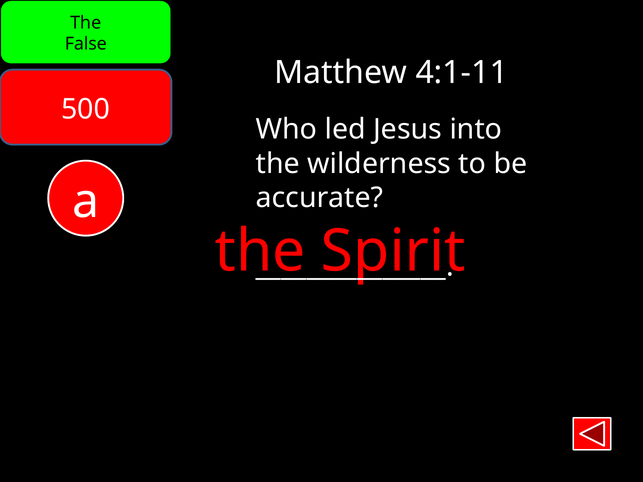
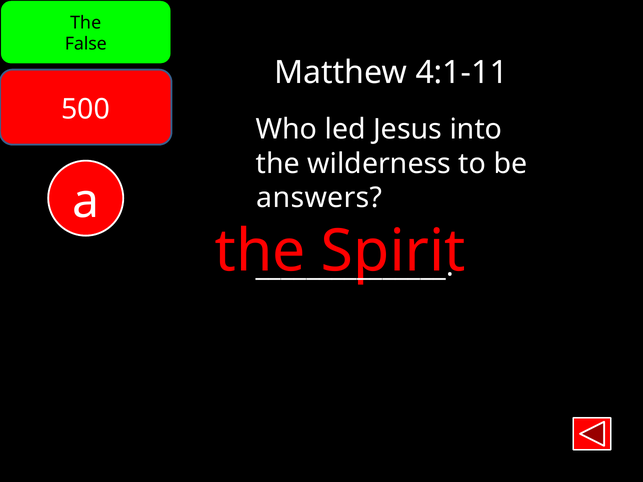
accurate: accurate -> answers
